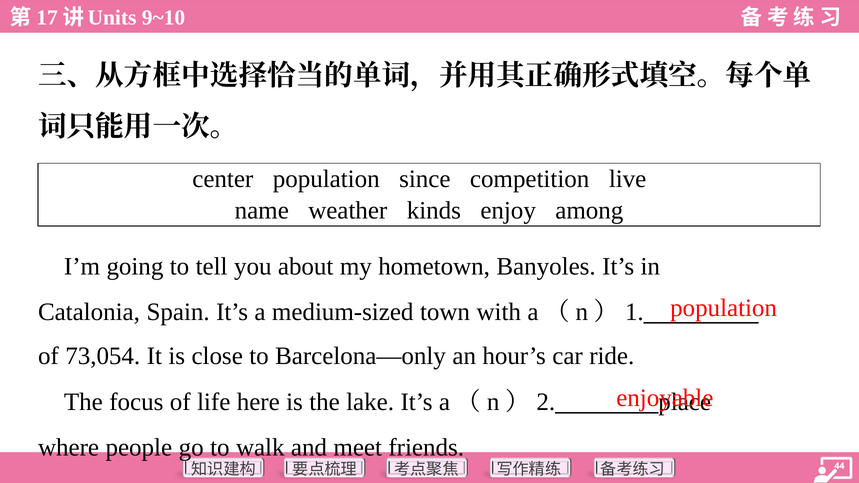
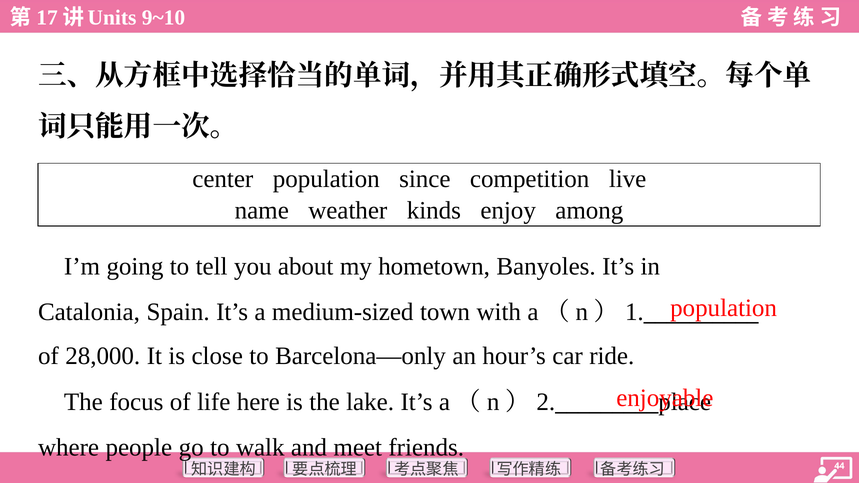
73,054: 73,054 -> 28,000
